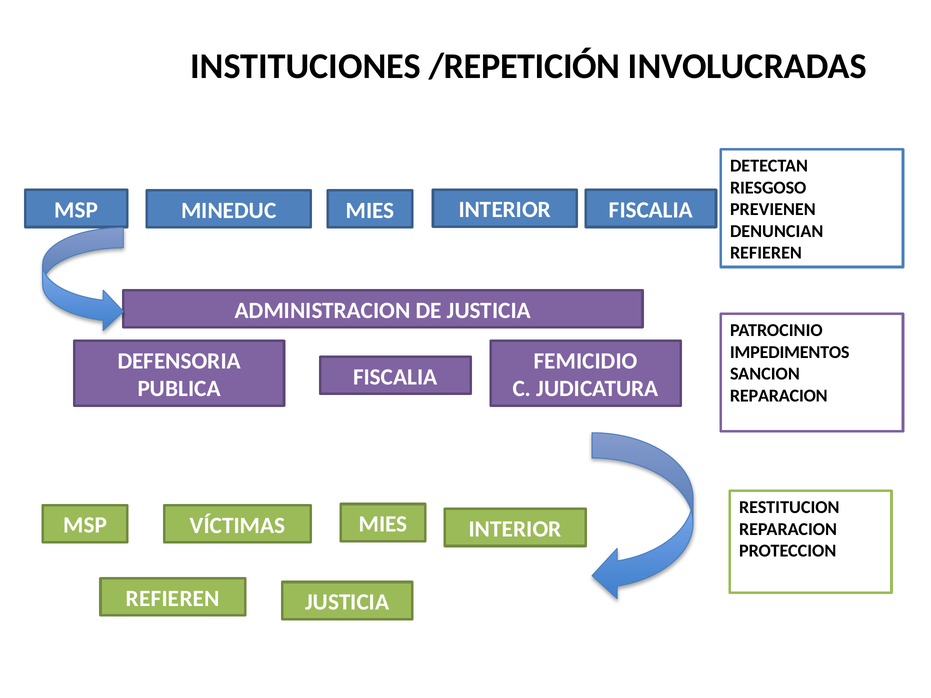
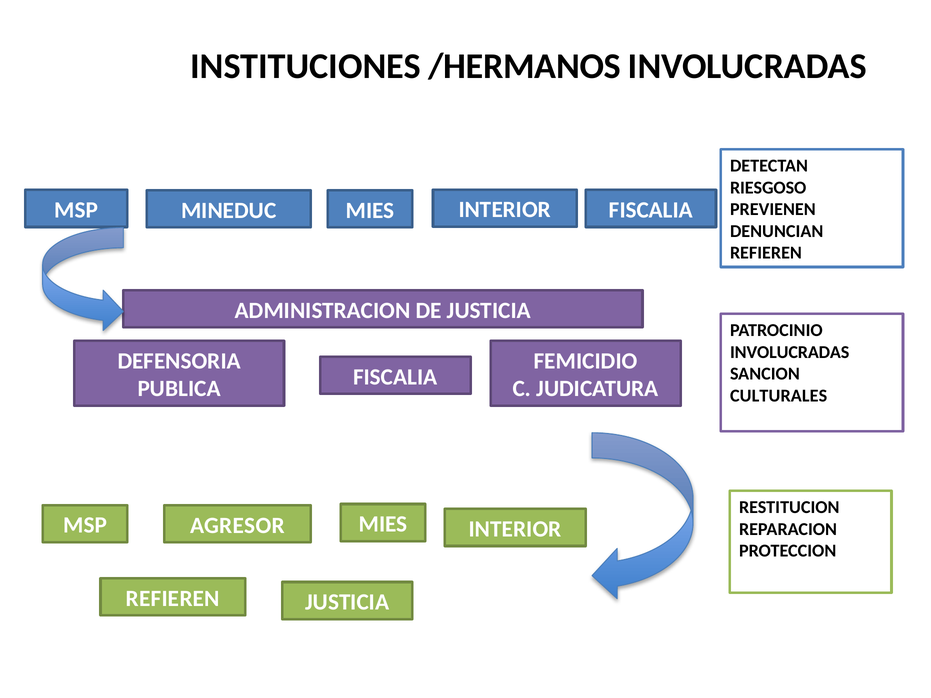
/REPETICIÓN: /REPETICIÓN -> /HERMANOS
IMPEDIMENTOS at (790, 352): IMPEDIMENTOS -> INVOLUCRADAS
REPARACION at (779, 396): REPARACION -> CULTURALES
VÍCTIMAS: VÍCTIMAS -> AGRESOR
